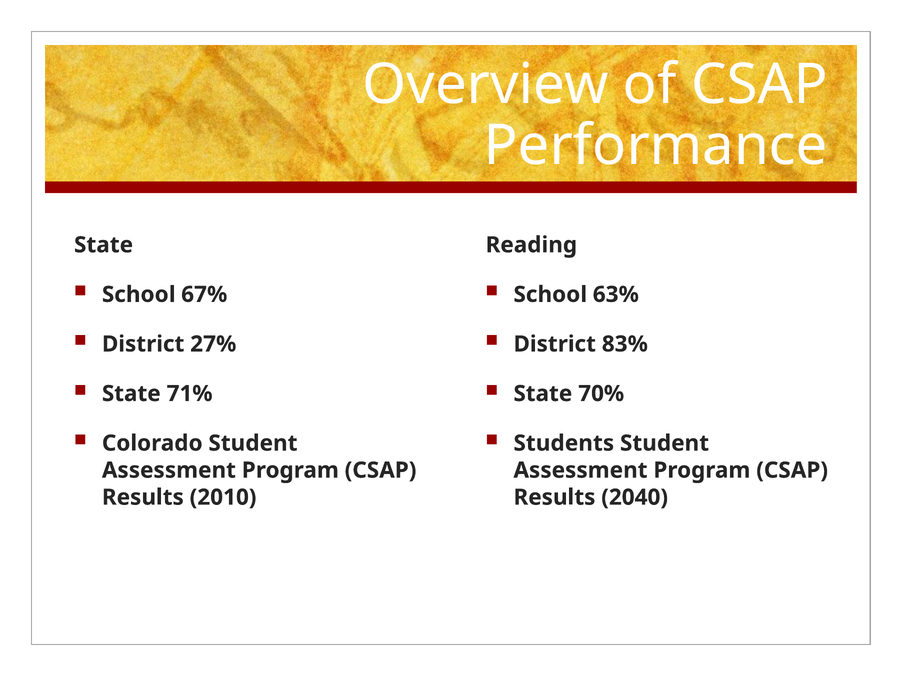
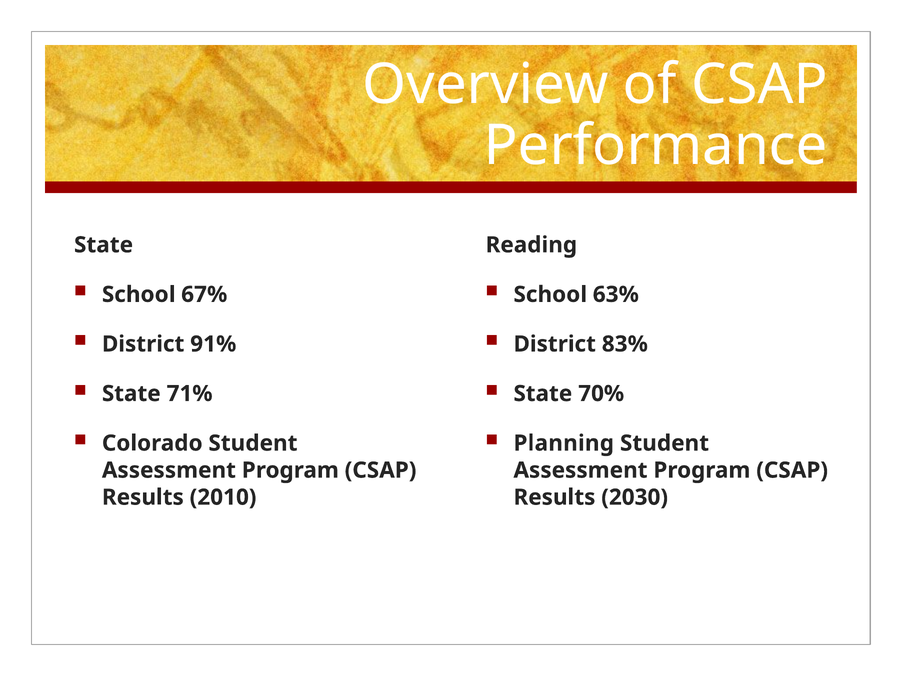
27%: 27% -> 91%
Students: Students -> Planning
2040: 2040 -> 2030
